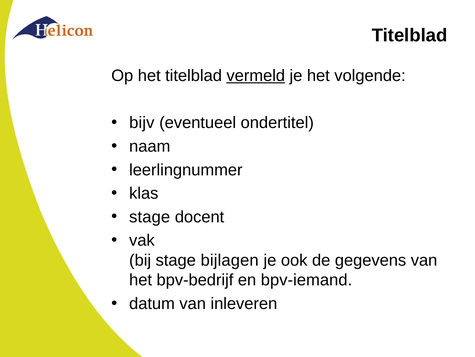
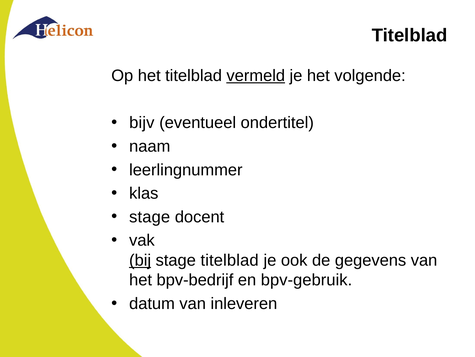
bij underline: none -> present
stage bijlagen: bijlagen -> titelblad
bpv-iemand: bpv-iemand -> bpv-gebruik
